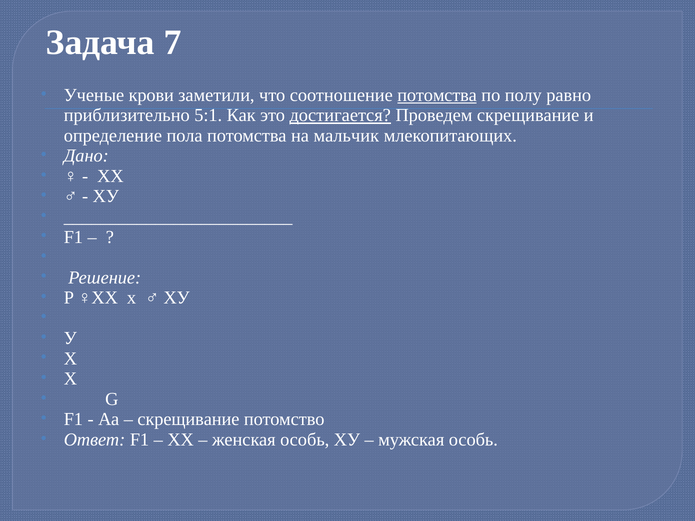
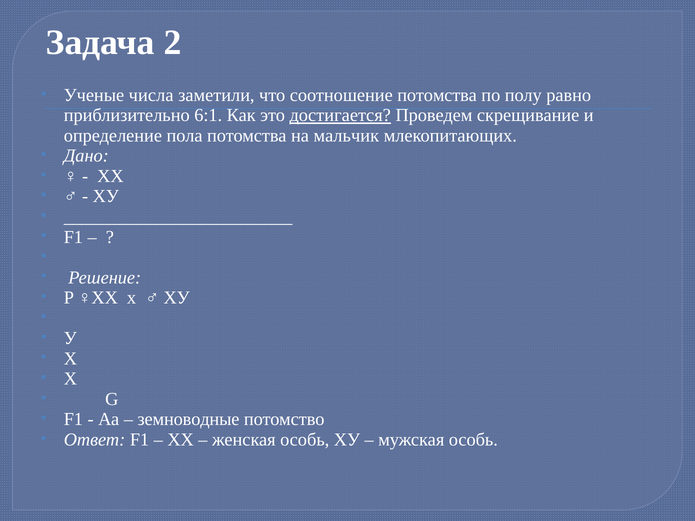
7: 7 -> 2
крови: крови -> числа
потомства at (437, 95) underline: present -> none
5:1: 5:1 -> 6:1
скрещивание at (188, 420): скрещивание -> земноводные
